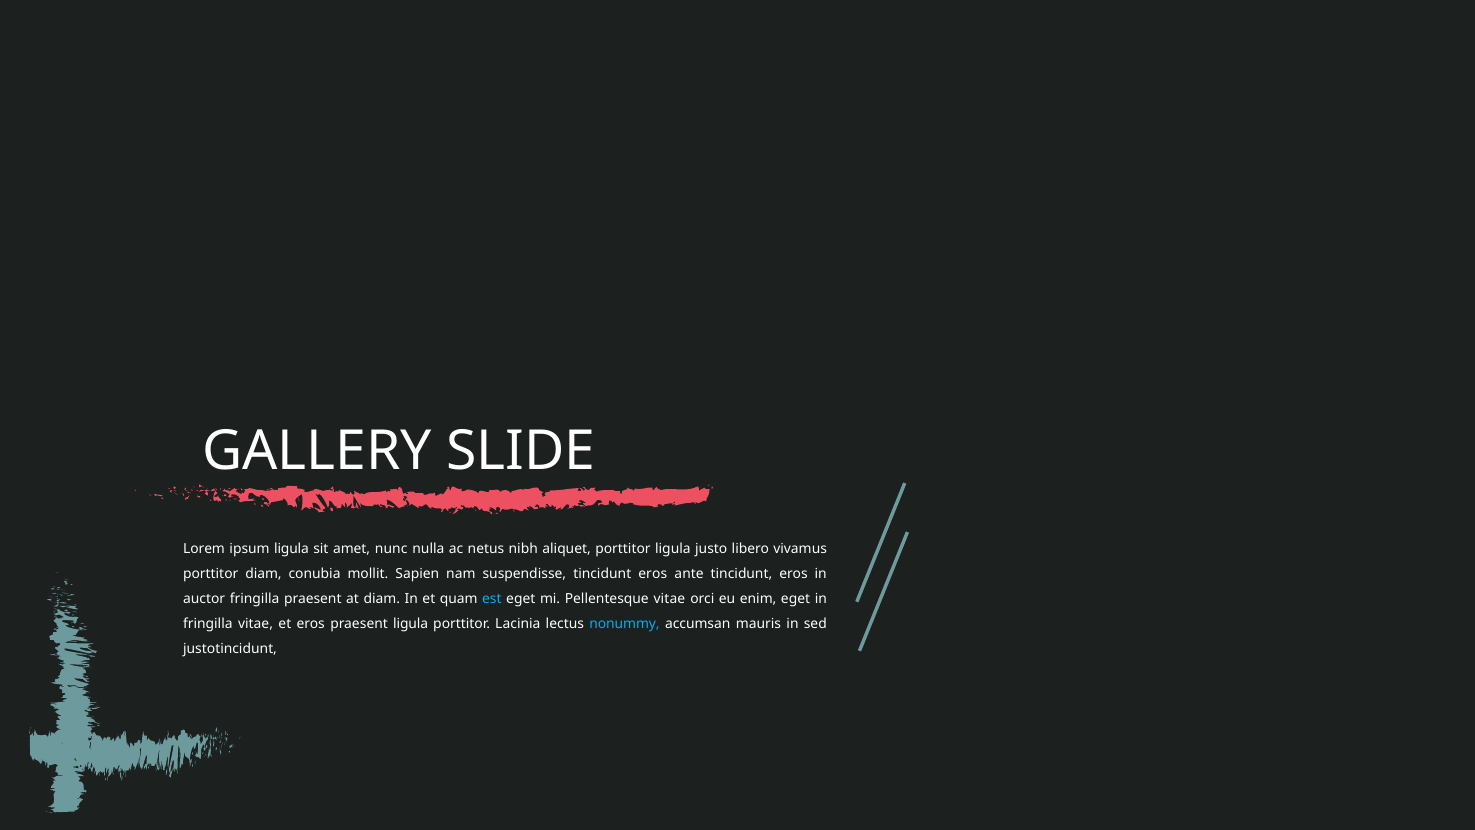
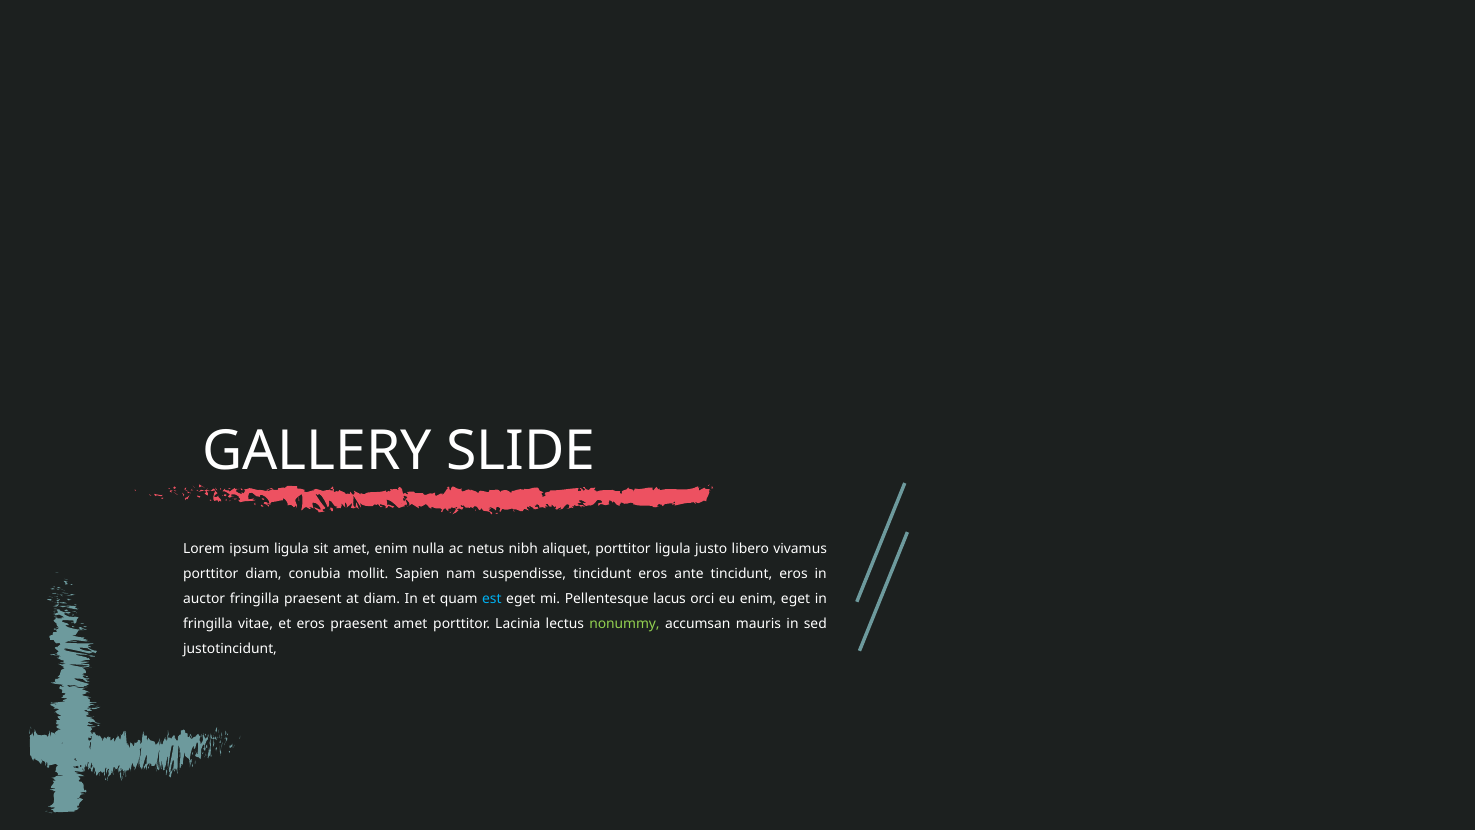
amet nunc: nunc -> enim
Pellentesque vitae: vitae -> lacus
praesent ligula: ligula -> amet
nonummy colour: light blue -> light green
